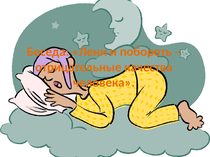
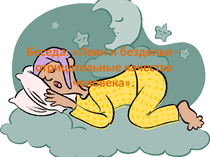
побороть: побороть -> безделья
